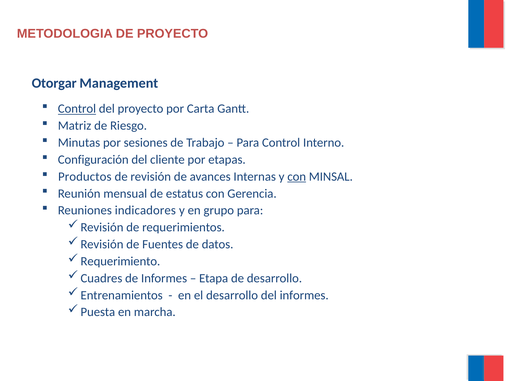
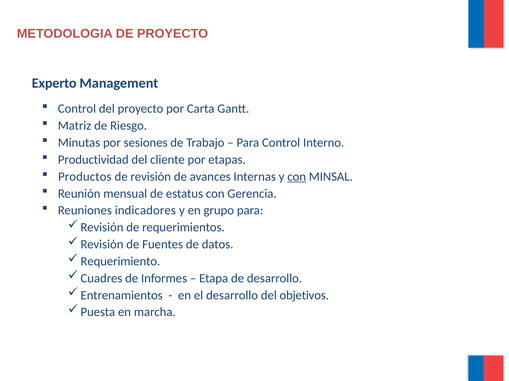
Otorgar: Otorgar -> Experto
Control at (77, 109) underline: present -> none
Configuración: Configuración -> Productividad
del informes: informes -> objetivos
